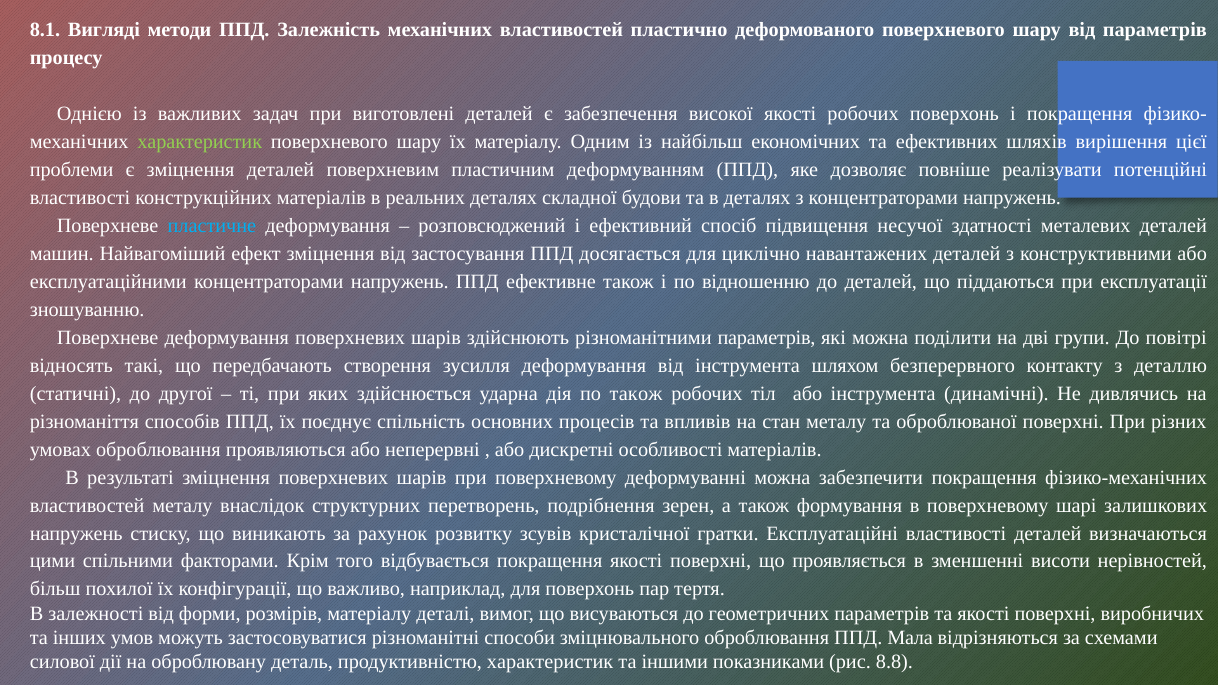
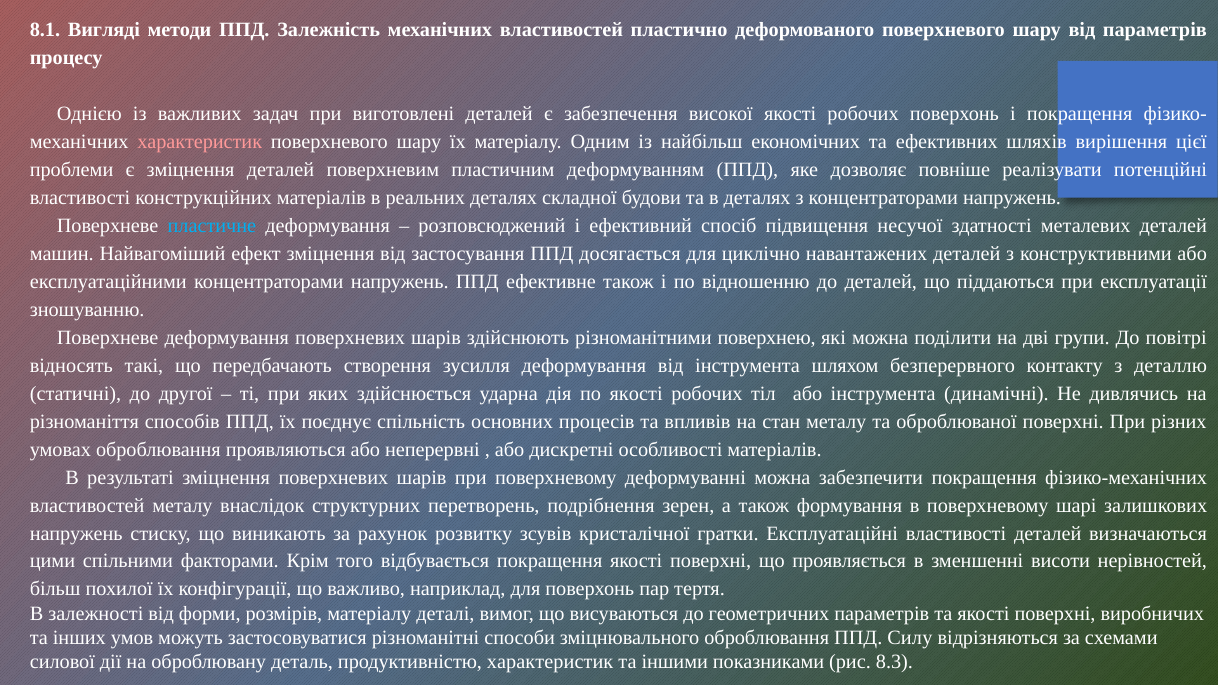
характеристик at (200, 142) colour: light green -> pink
різноманітними параметрів: параметрів -> поверхнею
по також: також -> якості
Мала: Мала -> Силу
8.8: 8.8 -> 8.3
